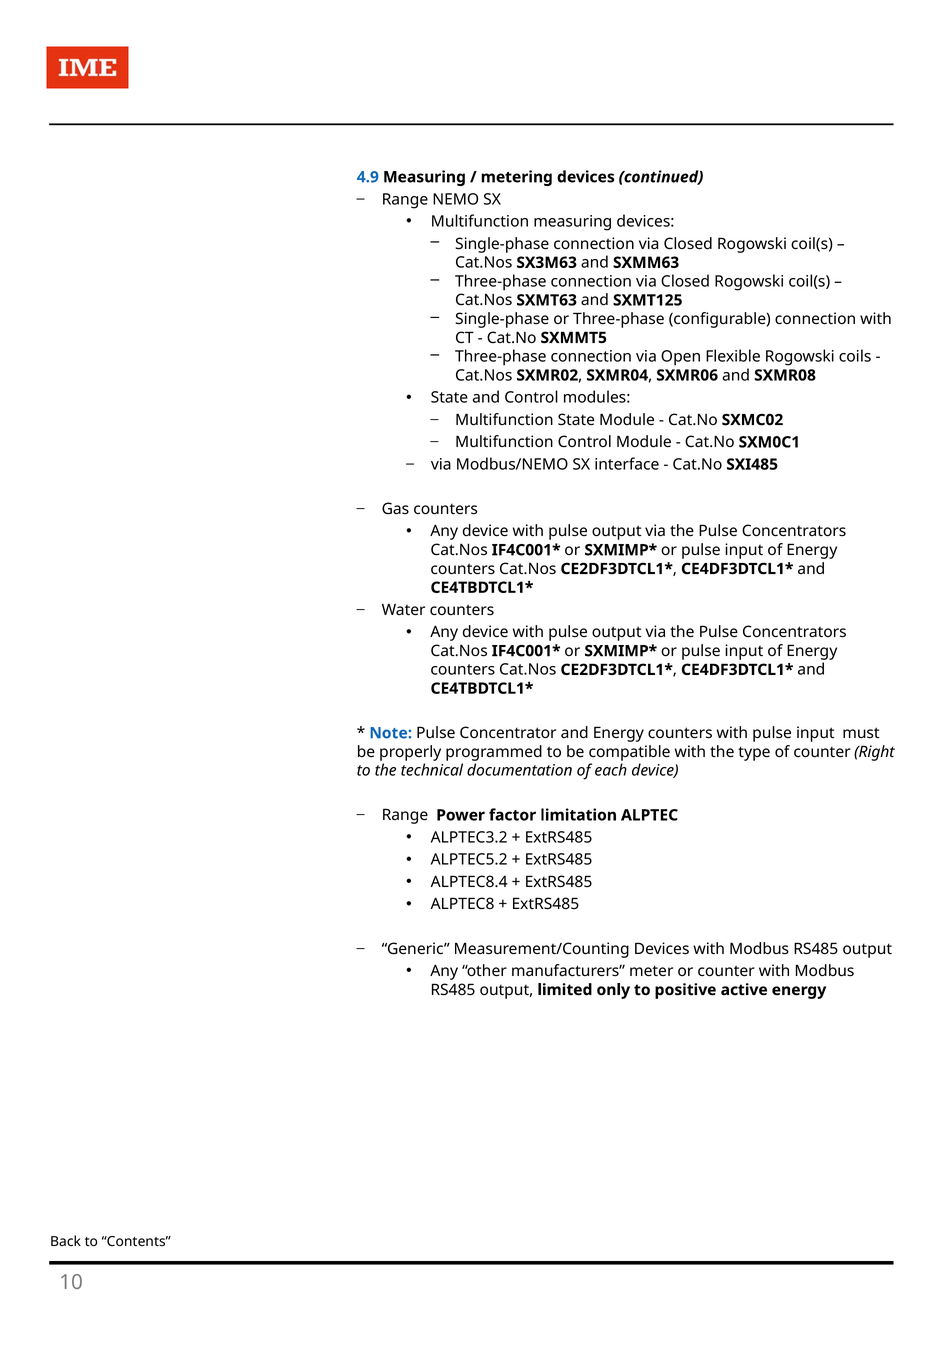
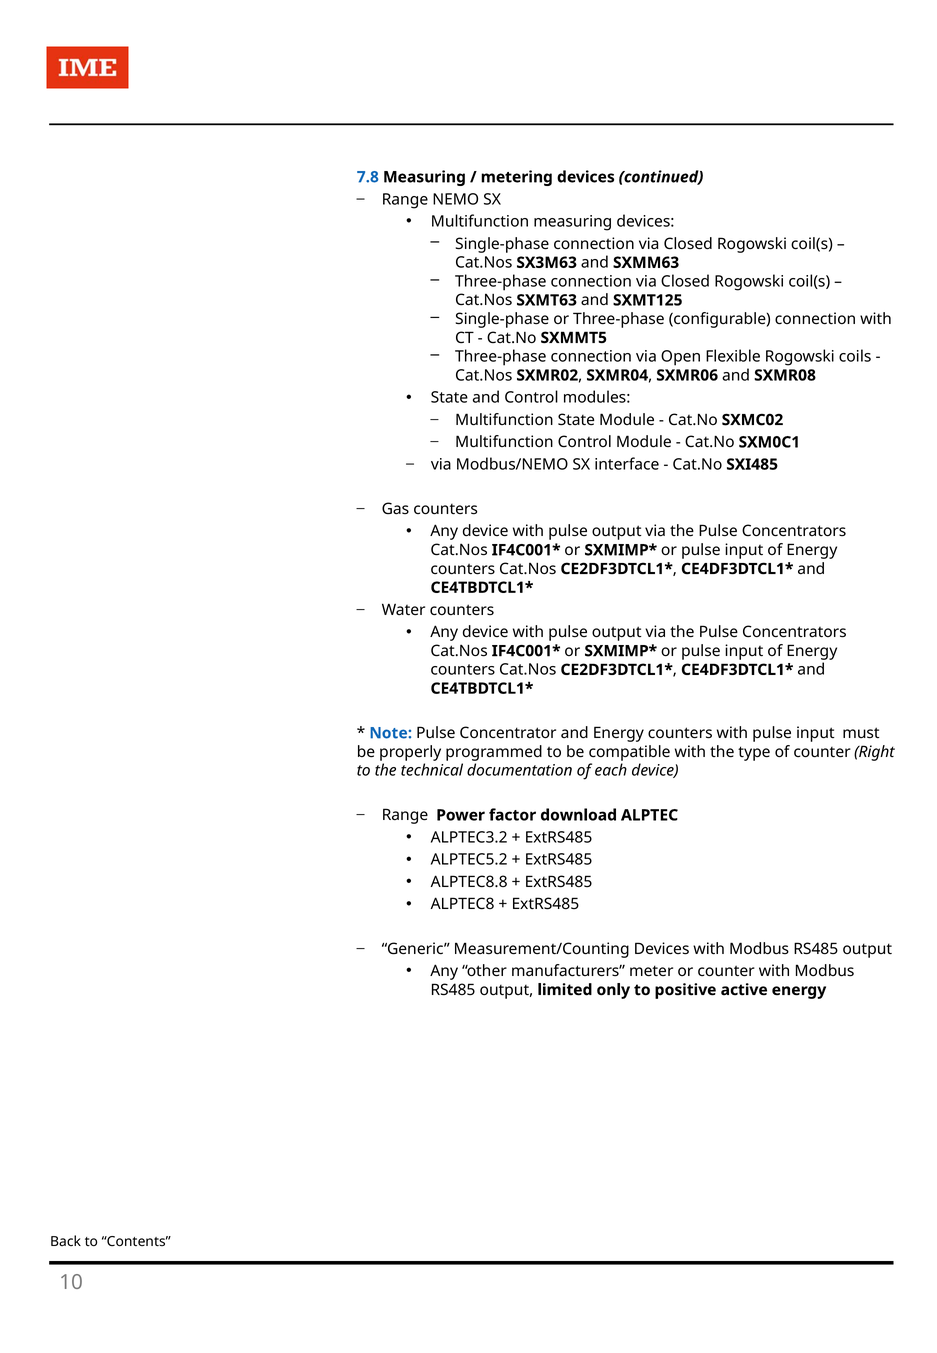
4.9: 4.9 -> 7.8
limitation: limitation -> download
ALPTEC8.4: ALPTEC8.4 -> ALPTEC8.8
